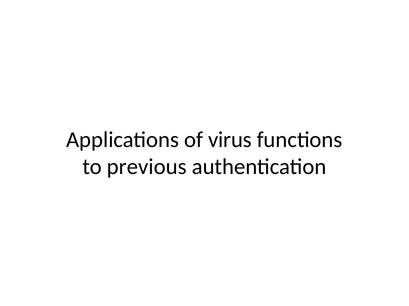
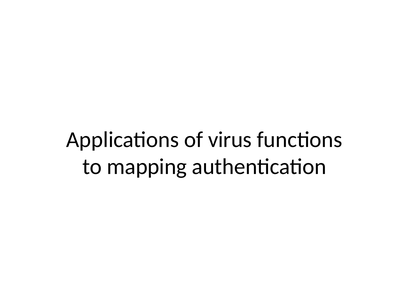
previous: previous -> mapping
